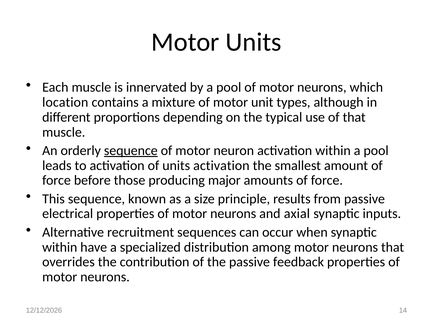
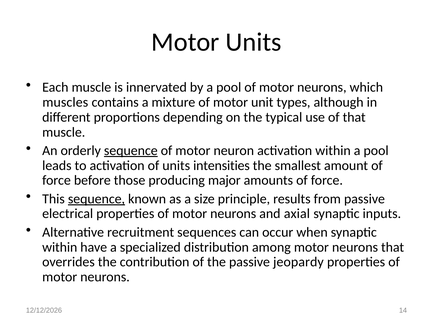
location: location -> muscles
units activation: activation -> intensities
sequence at (96, 199) underline: none -> present
feedback: feedback -> jeopardy
